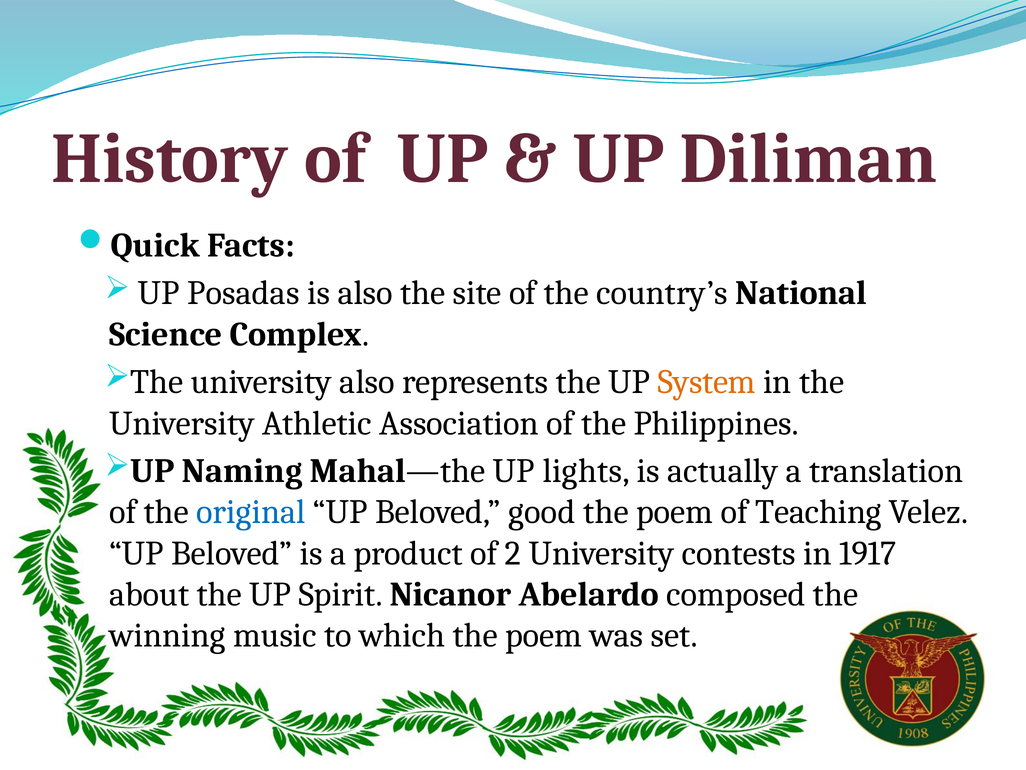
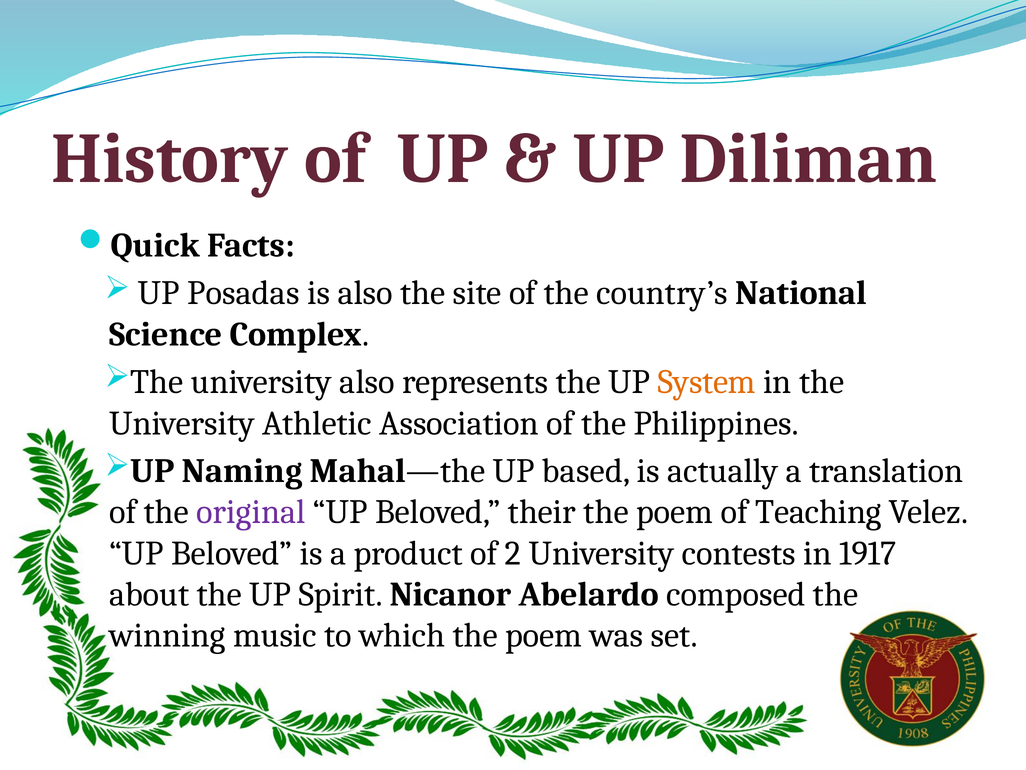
lights: lights -> based
original colour: blue -> purple
good: good -> their
